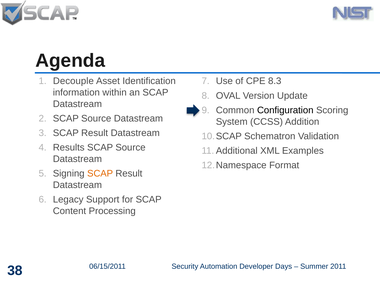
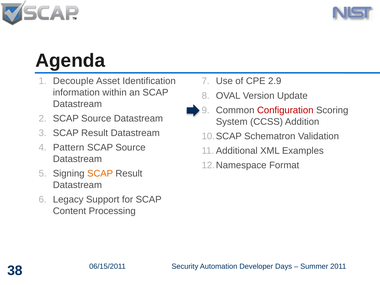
8.3: 8.3 -> 2.9
Configuration colour: black -> red
Results: Results -> Pattern
